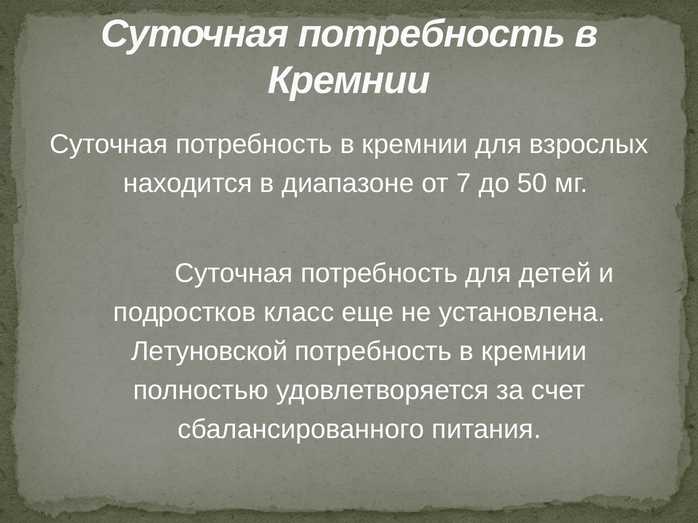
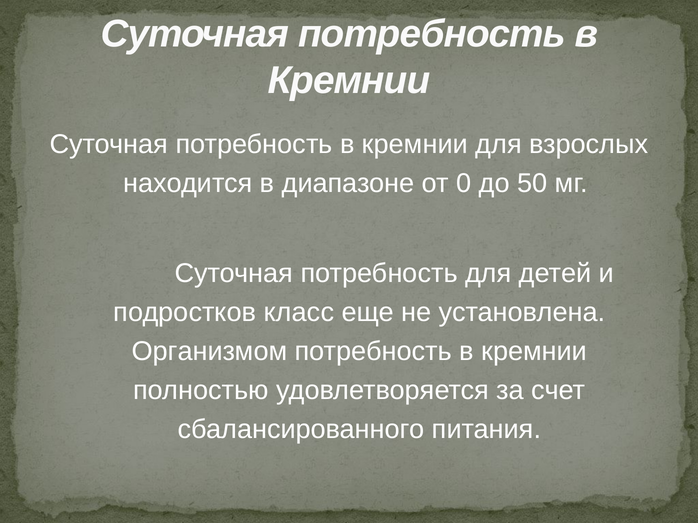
7: 7 -> 0
Летуновской: Летуновской -> Организмом
